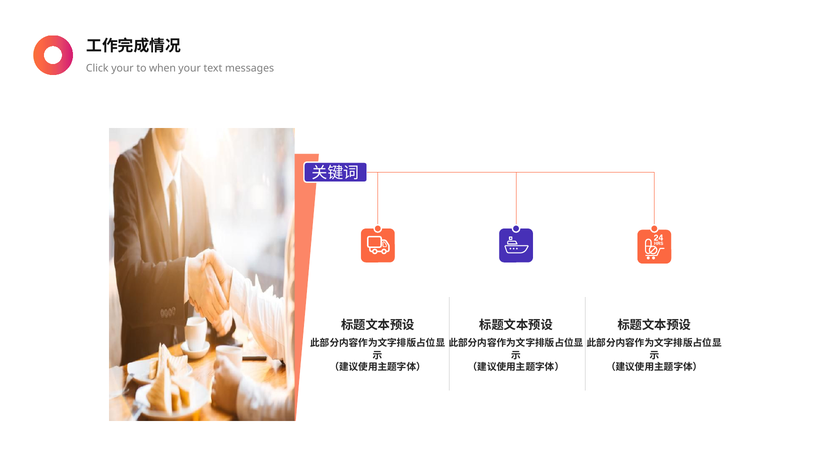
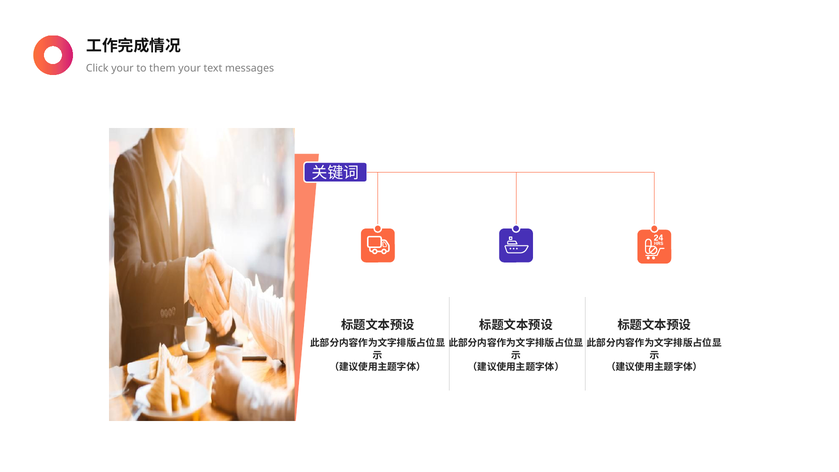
when: when -> them
